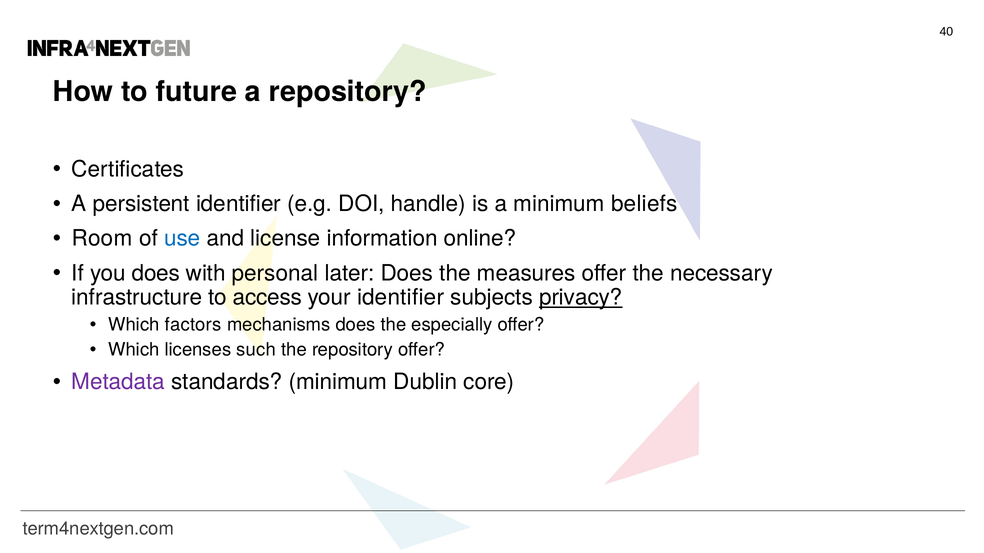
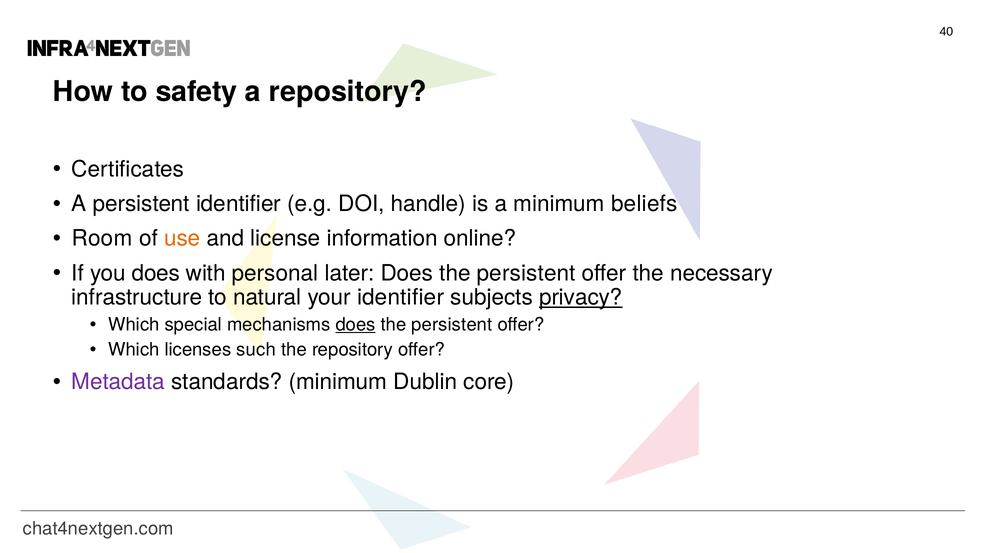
future: future -> safety
use colour: blue -> orange
measures at (526, 273): measures -> persistent
access: access -> natural
factors: factors -> special
does at (356, 325) underline: none -> present
especially at (452, 325): especially -> persistent
term4nextgen.com: term4nextgen.com -> chat4nextgen.com
